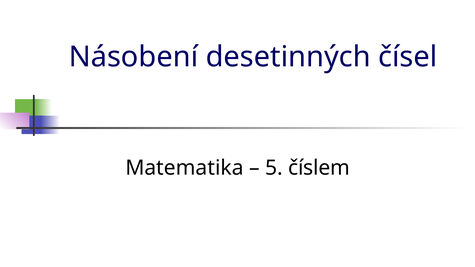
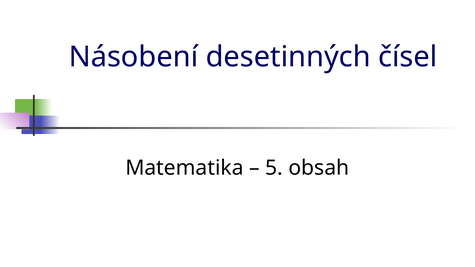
číslem: číslem -> obsah
